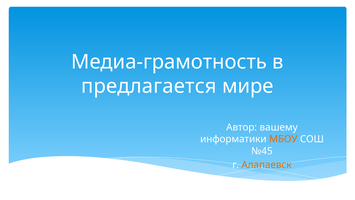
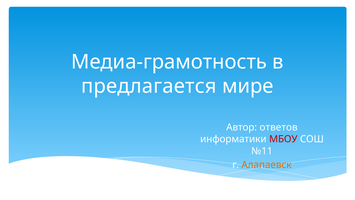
вашему: вашему -> ответов
МБОУ colour: orange -> red
№45: №45 -> №11
